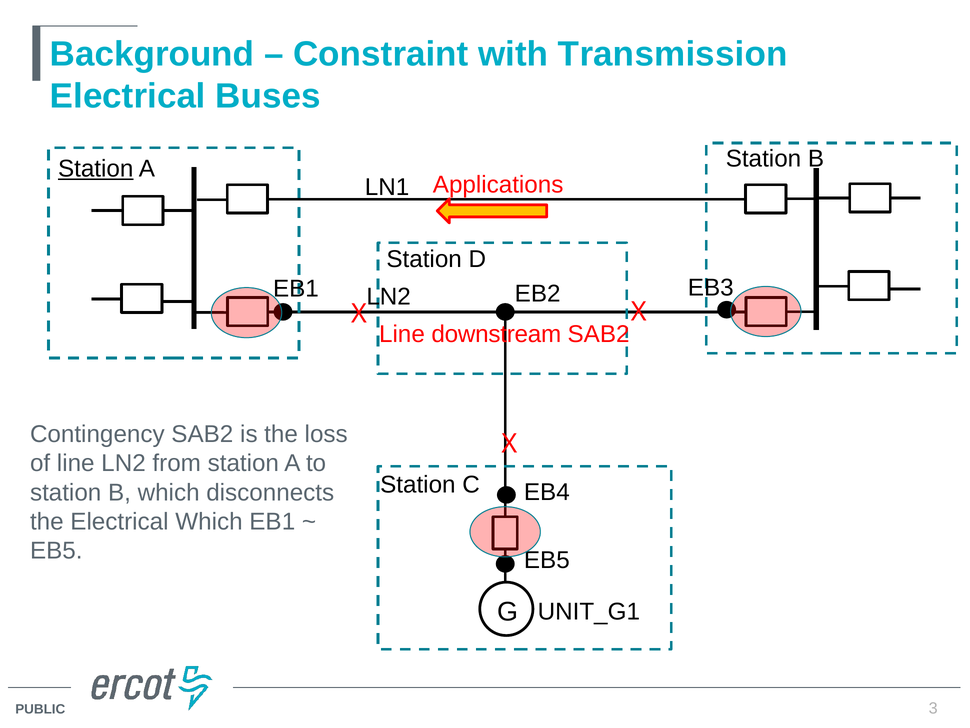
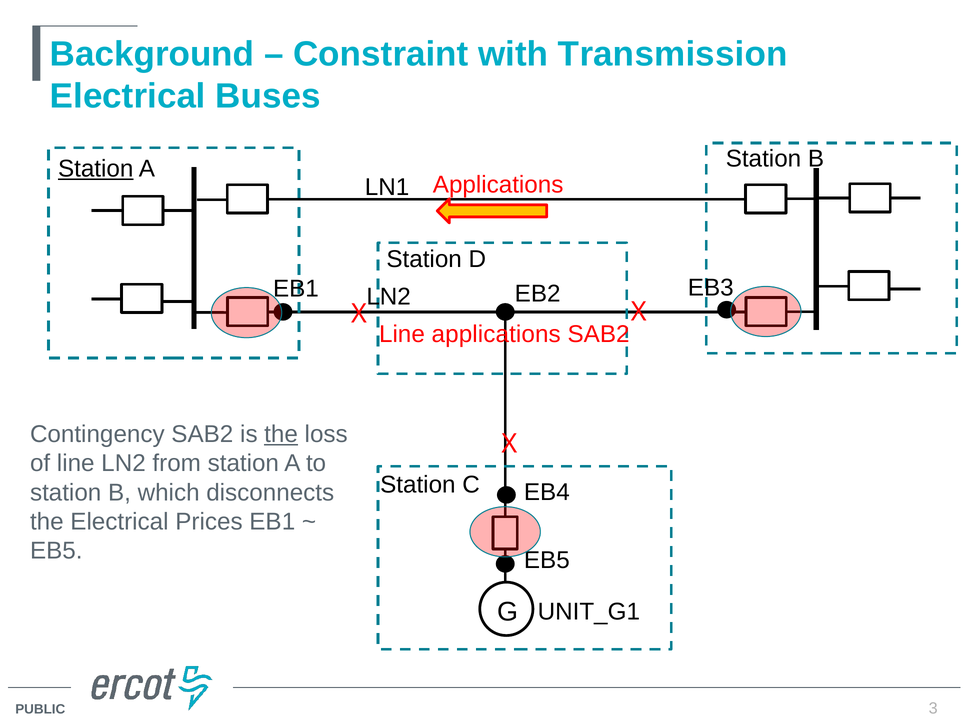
Line downstream: downstream -> applications
the at (281, 434) underline: none -> present
Electrical Which: Which -> Prices
